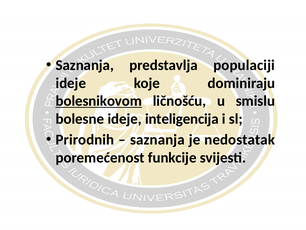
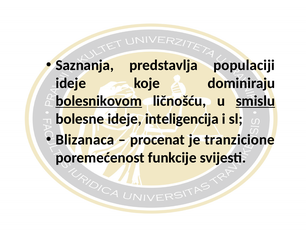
smislu underline: none -> present
Prirodnih: Prirodnih -> Blizanaca
saznanja at (157, 139): saznanja -> procenat
nedostatak: nedostatak -> tranzicione
